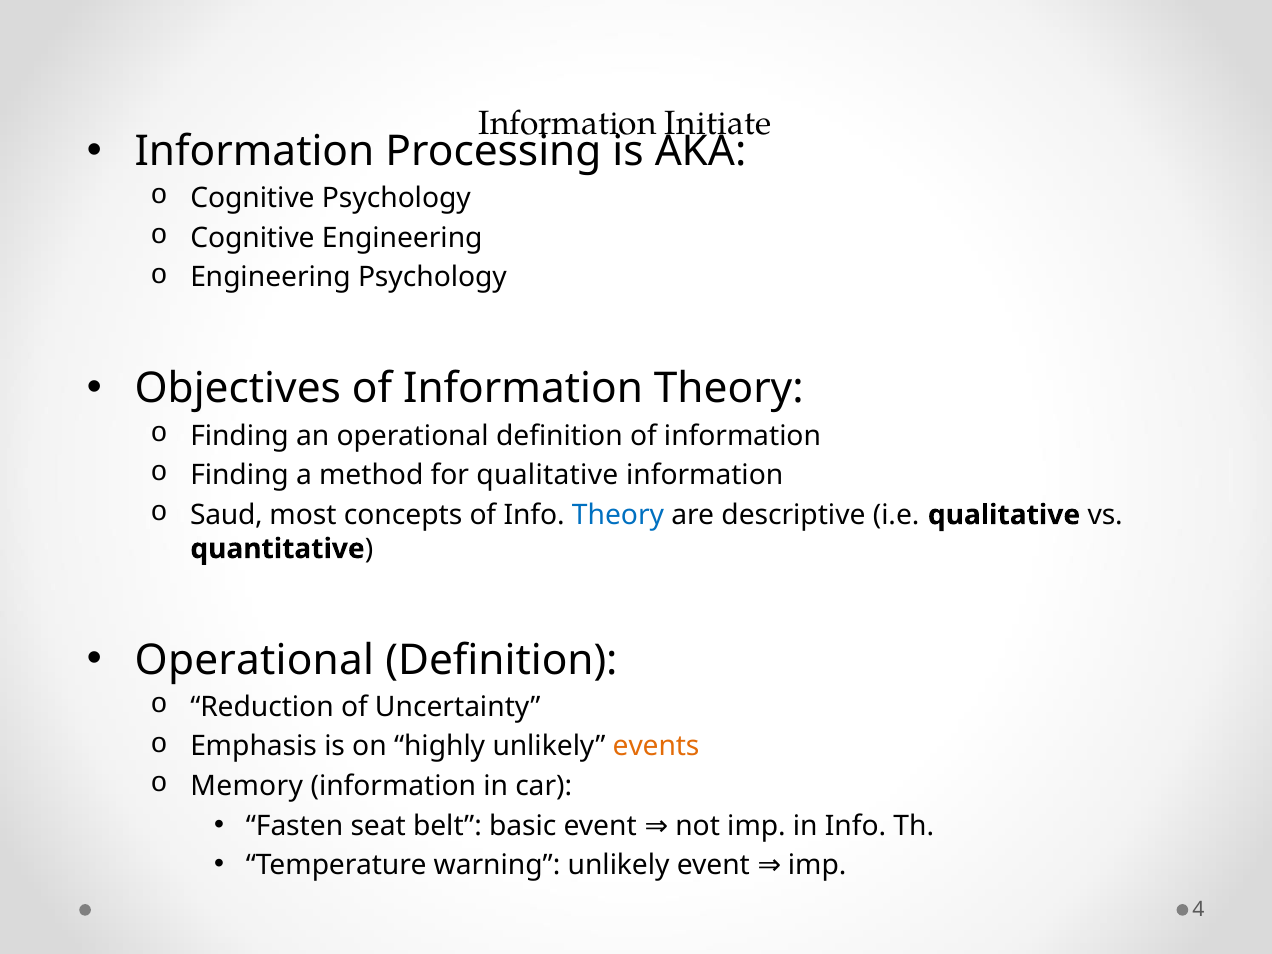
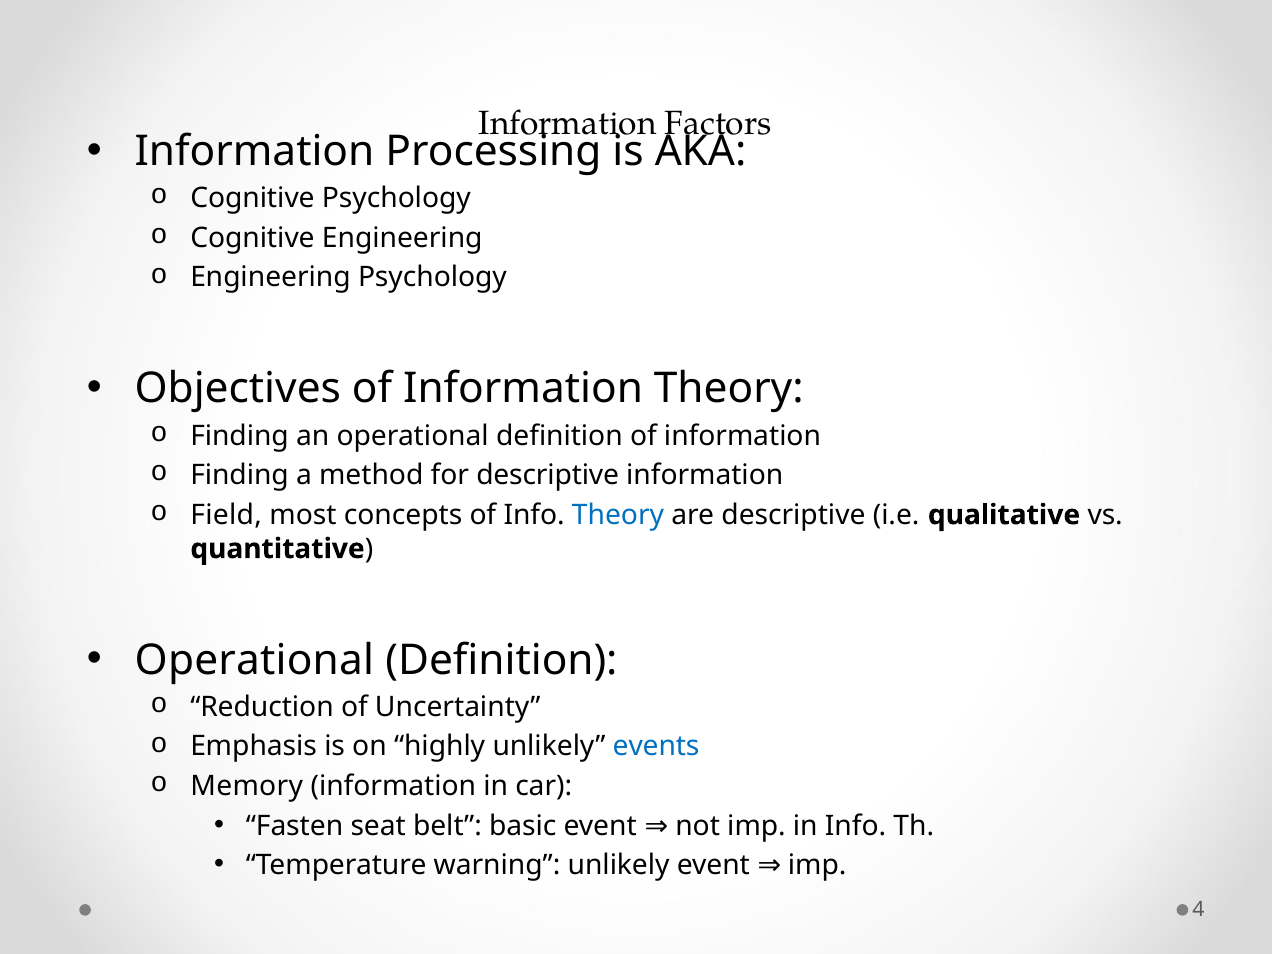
Initiate: Initiate -> Factors
for qualitative: qualitative -> descriptive
Saud: Saud -> Field
events colour: orange -> blue
